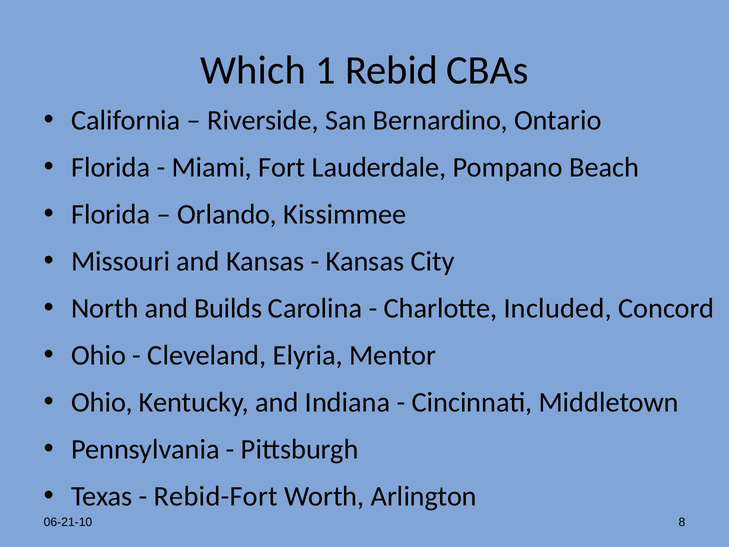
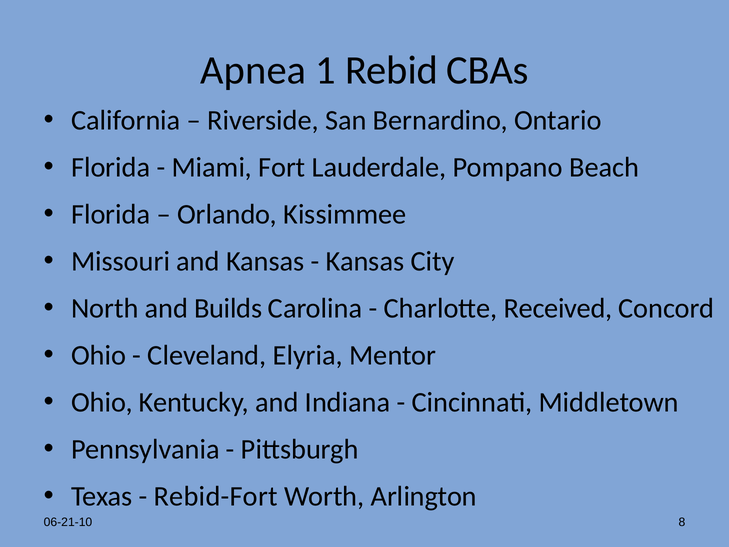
Which: Which -> Apnea
Included: Included -> Received
